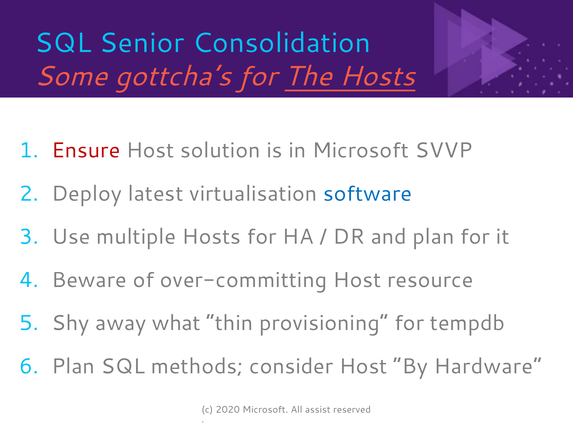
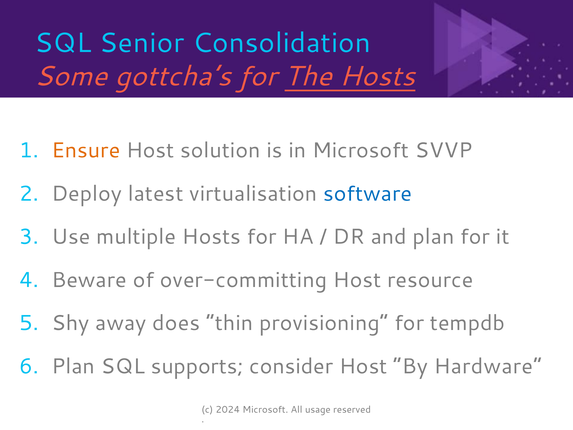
Ensure colour: red -> orange
what: what -> does
methods: methods -> supports
2020: 2020 -> 2024
assist: assist -> usage
